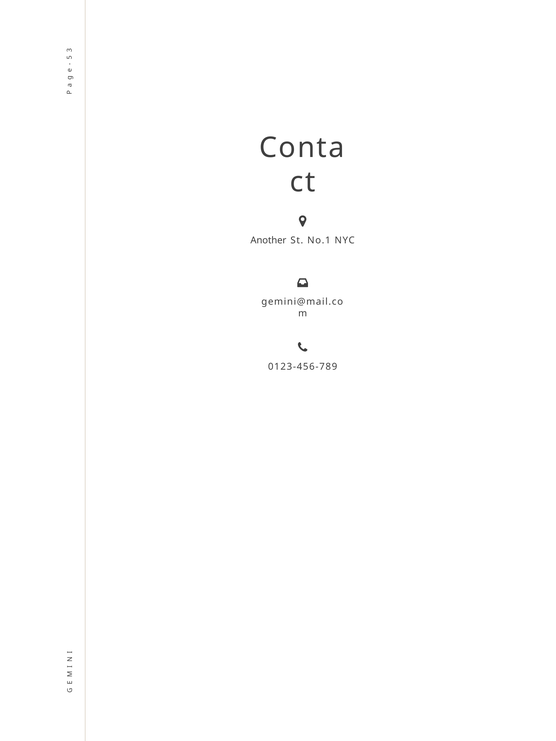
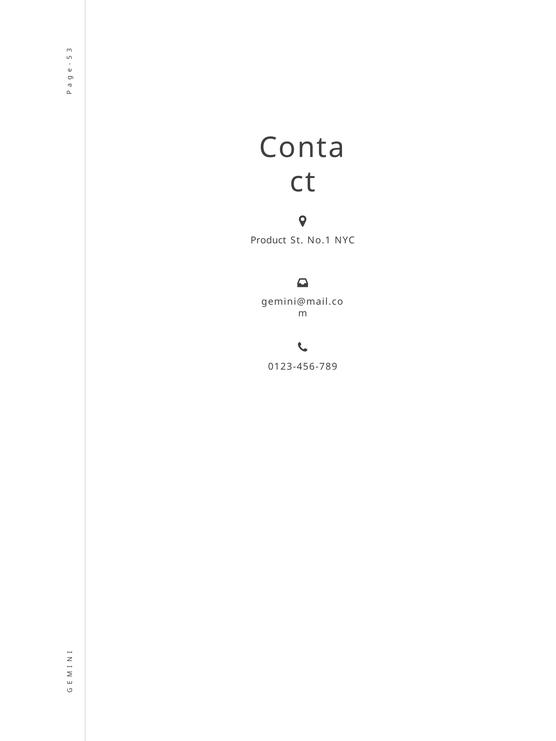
Another: Another -> Product
